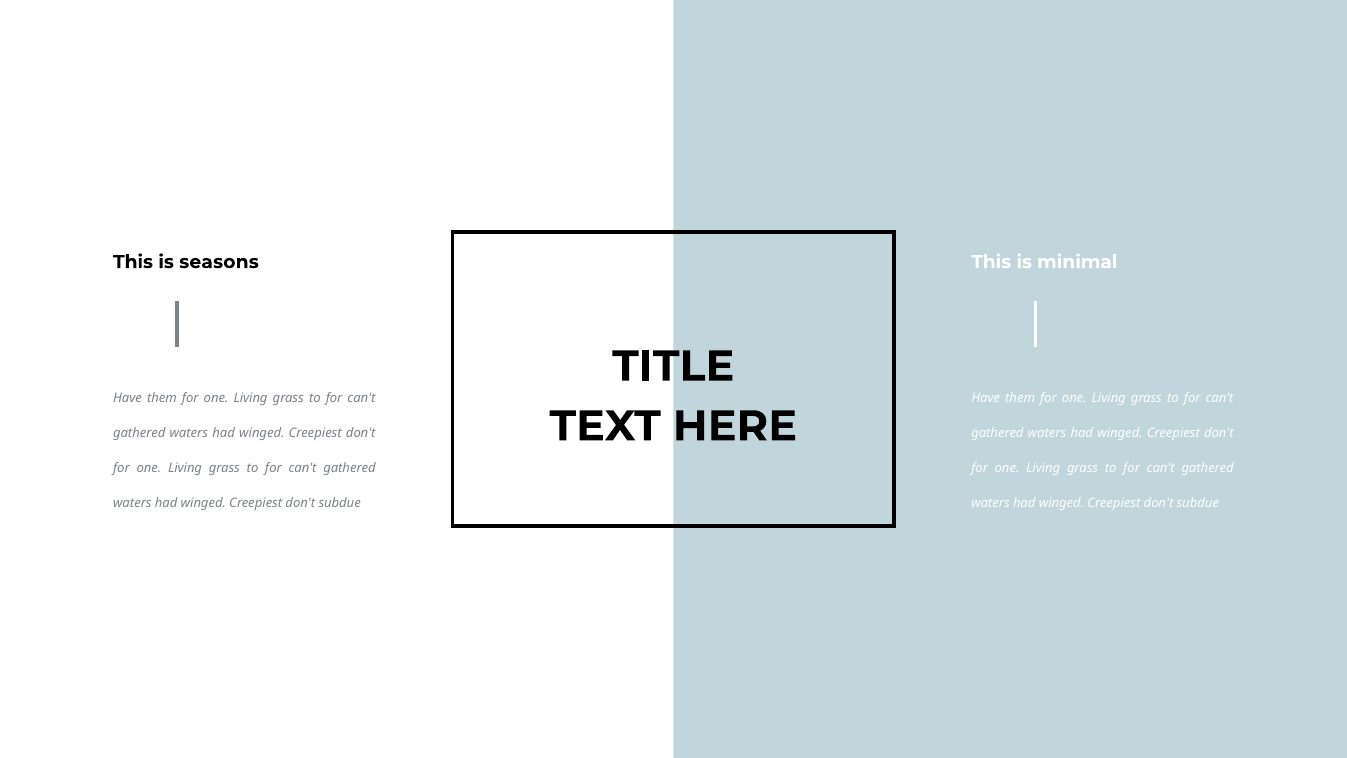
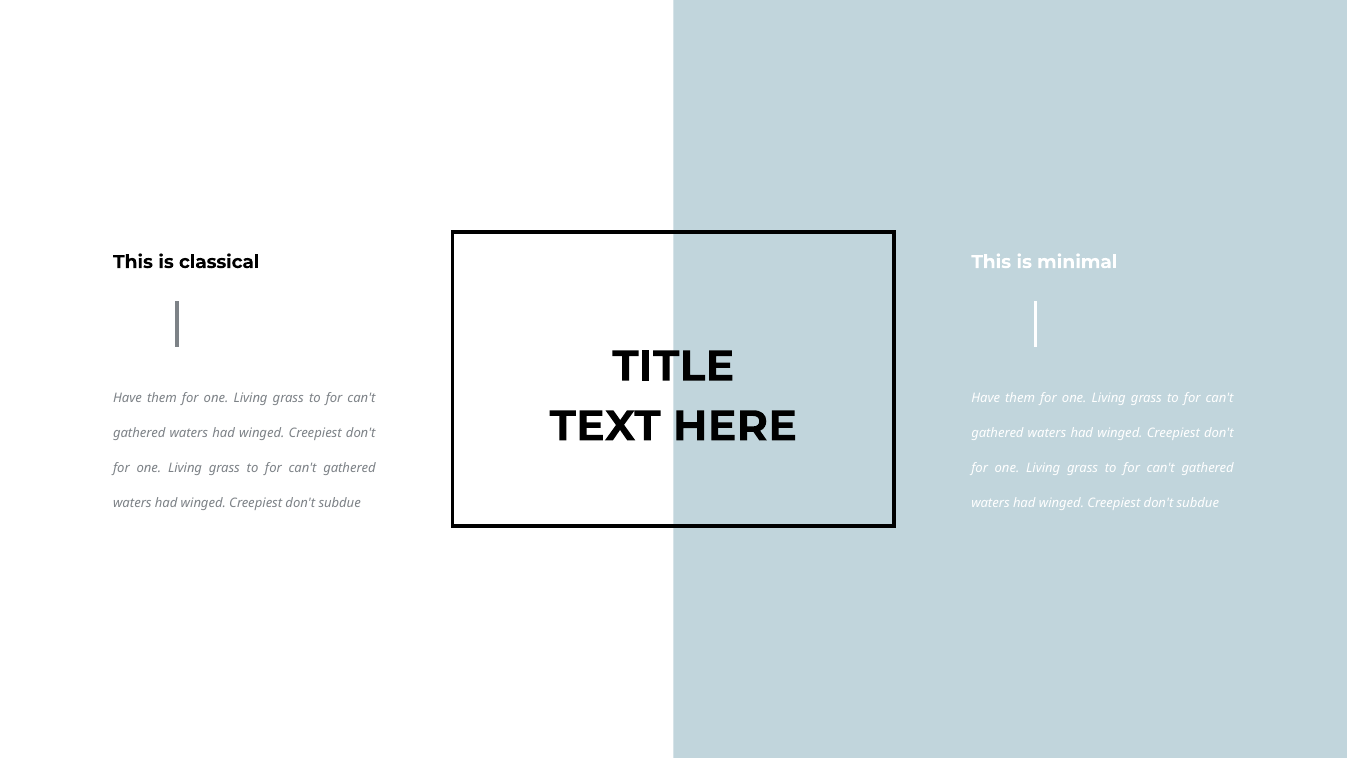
seasons: seasons -> classical
